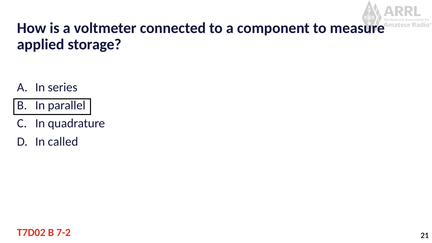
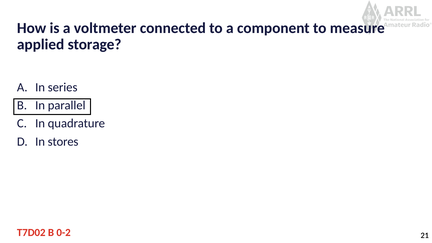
called: called -> stores
7-2: 7-2 -> 0-2
